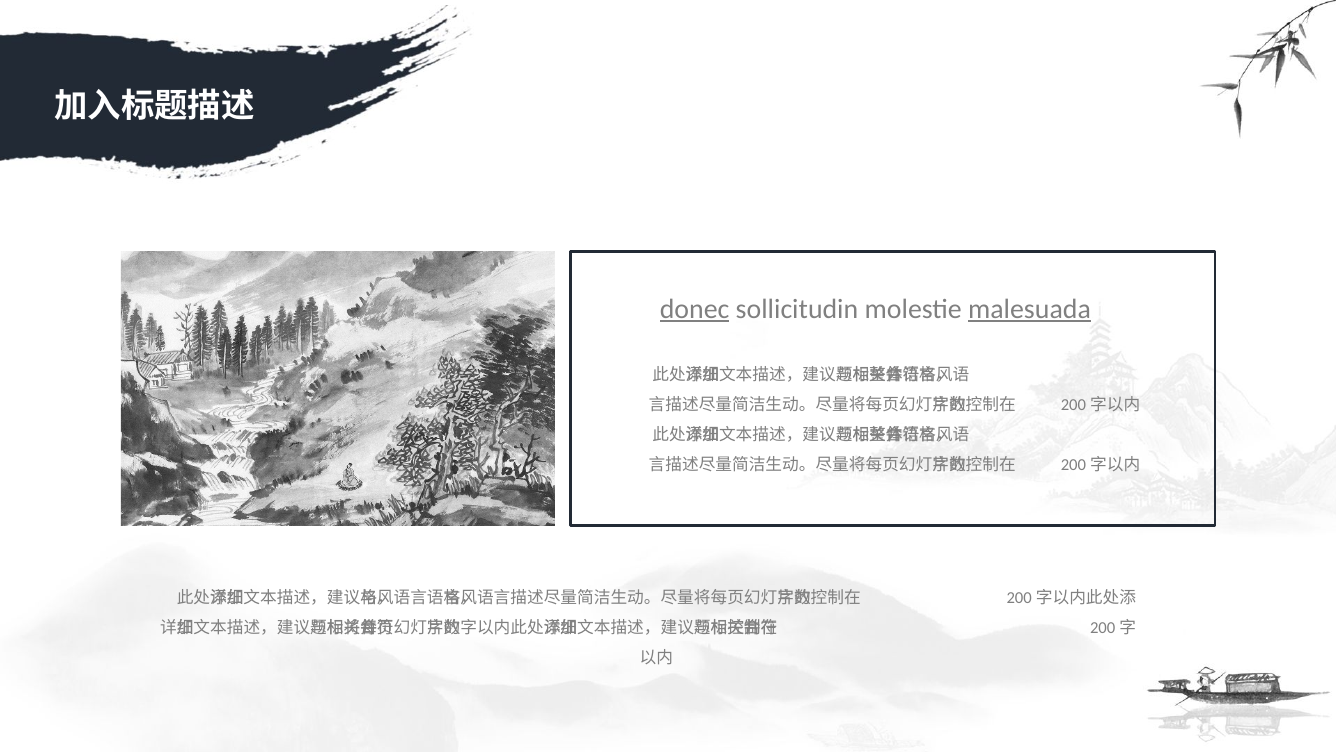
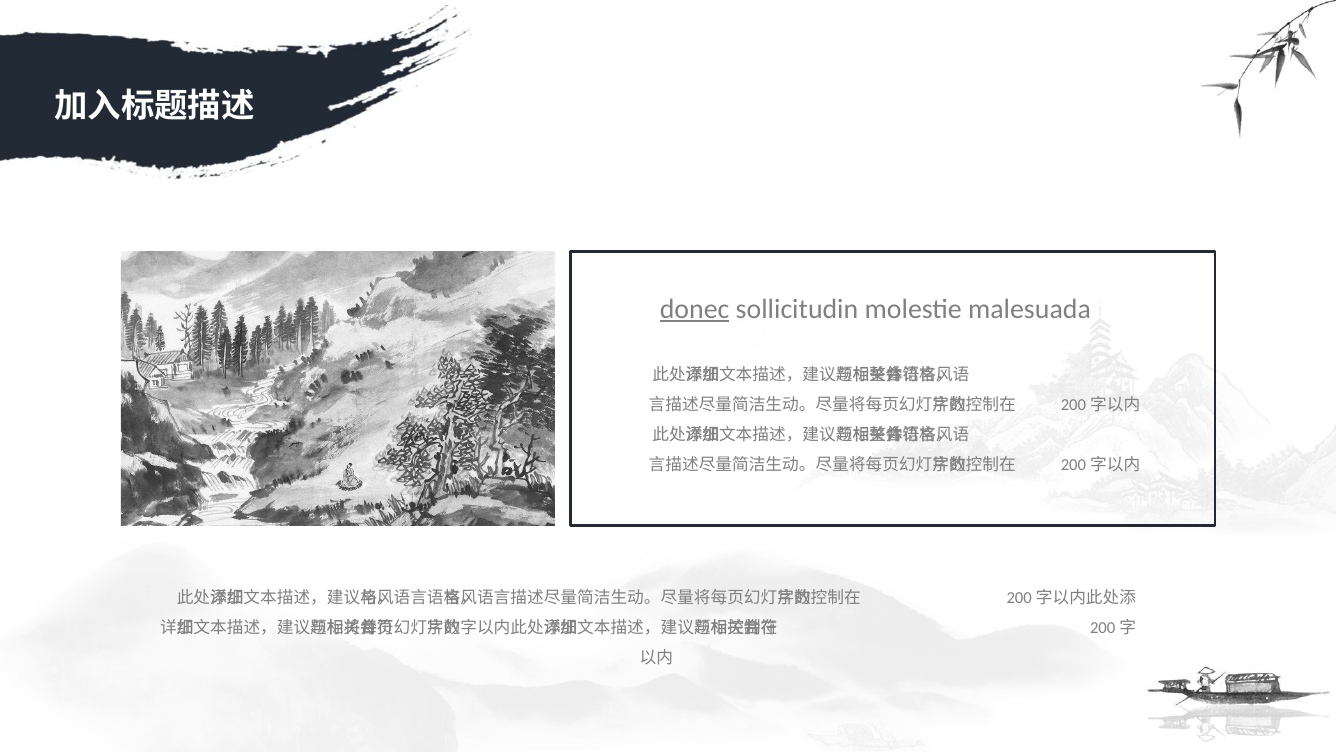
malesuada underline: present -> none
